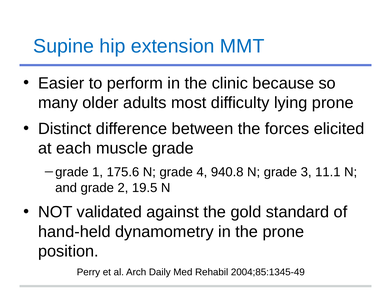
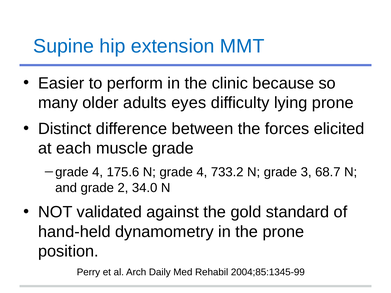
most: most -> eyes
1 at (98, 172): 1 -> 4
940.8: 940.8 -> 733.2
11.1: 11.1 -> 68.7
19.5: 19.5 -> 34.0
2004;85:1345-49: 2004;85:1345-49 -> 2004;85:1345-99
